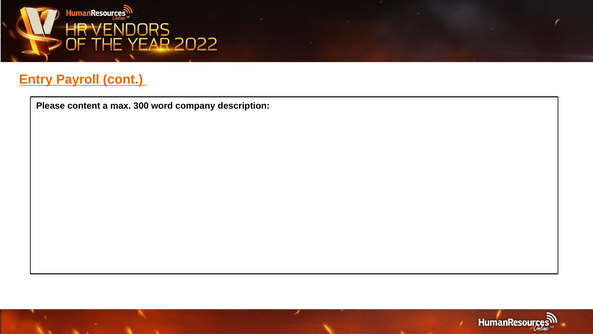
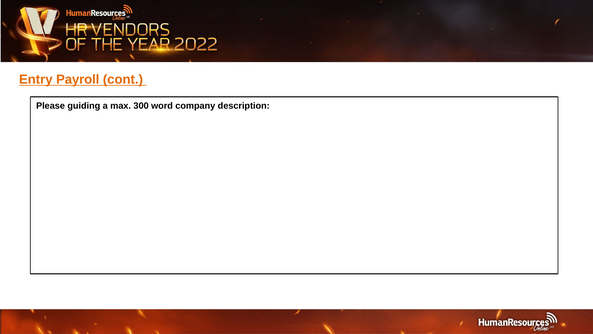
content: content -> guiding
